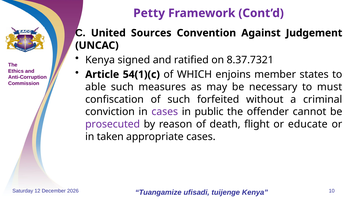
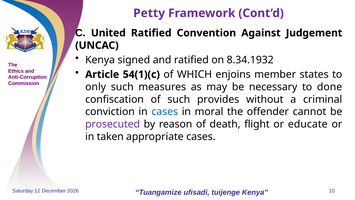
United Sources: Sources -> Ratified
8.37.7321: 8.37.7321 -> 8.34.1932
able: able -> only
must: must -> done
forfeited: forfeited -> provides
cases at (165, 112) colour: purple -> blue
public: public -> moral
